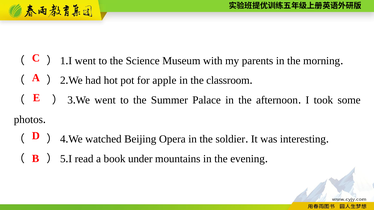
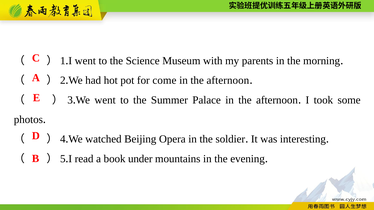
apple: apple -> come
classroom at (228, 80): classroom -> afternoon
